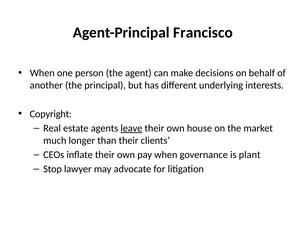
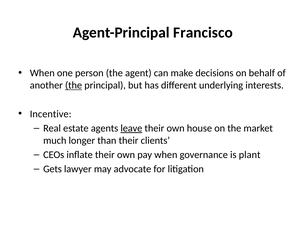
the at (74, 85) underline: none -> present
Copyright: Copyright -> Incentive
Stop: Stop -> Gets
